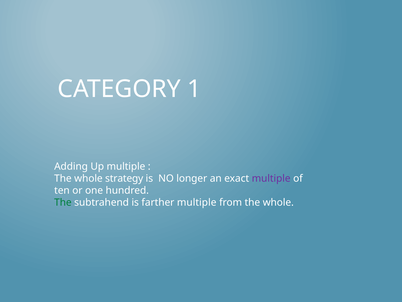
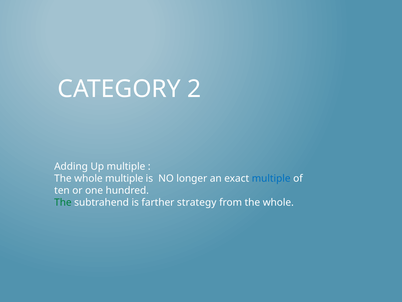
1: 1 -> 2
whole strategy: strategy -> multiple
multiple at (271, 178) colour: purple -> blue
farther multiple: multiple -> strategy
